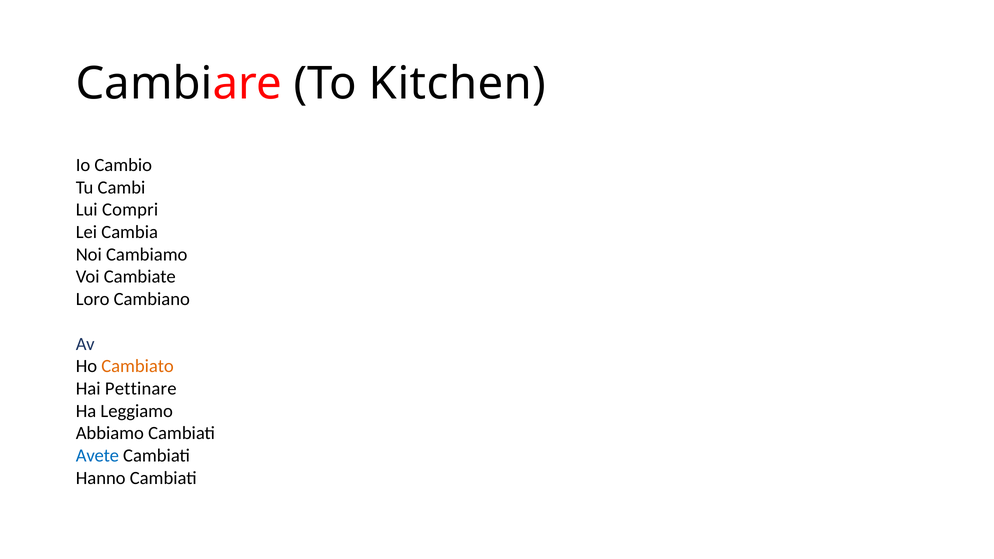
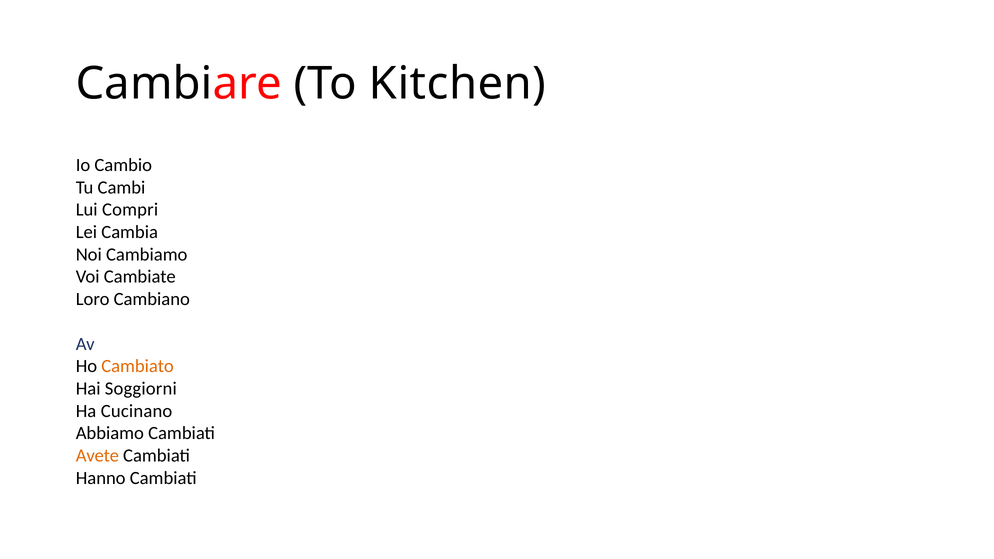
Pettinare: Pettinare -> Soggiorni
Leggiamo: Leggiamo -> Cucinano
Avete colour: blue -> orange
